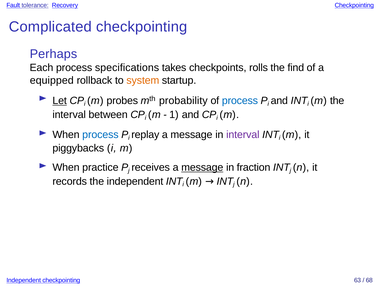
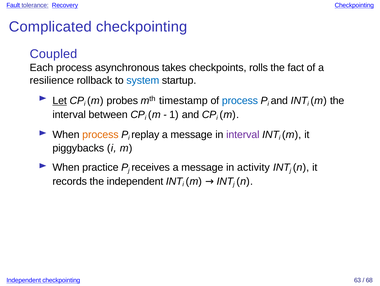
Perhaps: Perhaps -> Coupled
specifications: specifications -> asynchronous
find: find -> fact
equipped: equipped -> resilience
system colour: orange -> blue
probability: probability -> timestamp
process at (100, 134) colour: blue -> orange
message at (202, 167) underline: present -> none
fraction: fraction -> activity
